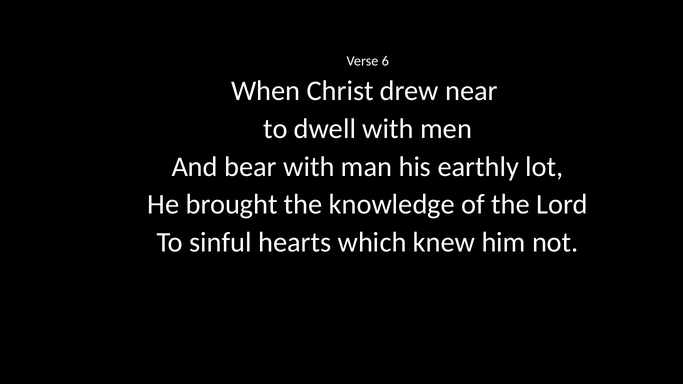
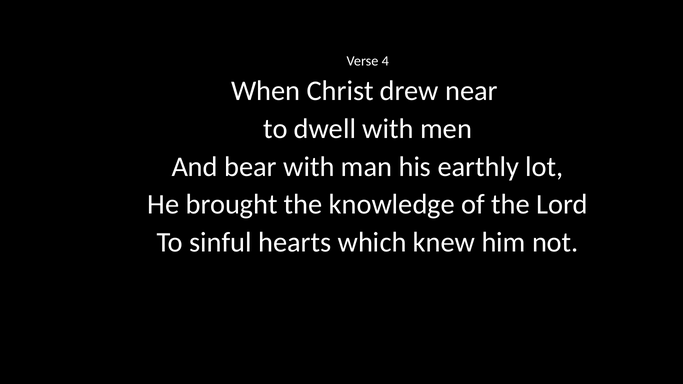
6: 6 -> 4
